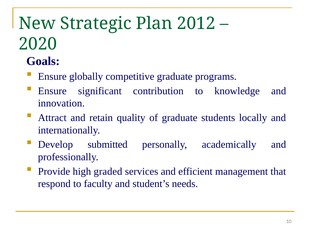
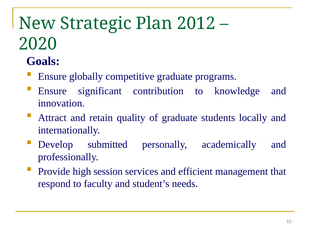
graded: graded -> session
